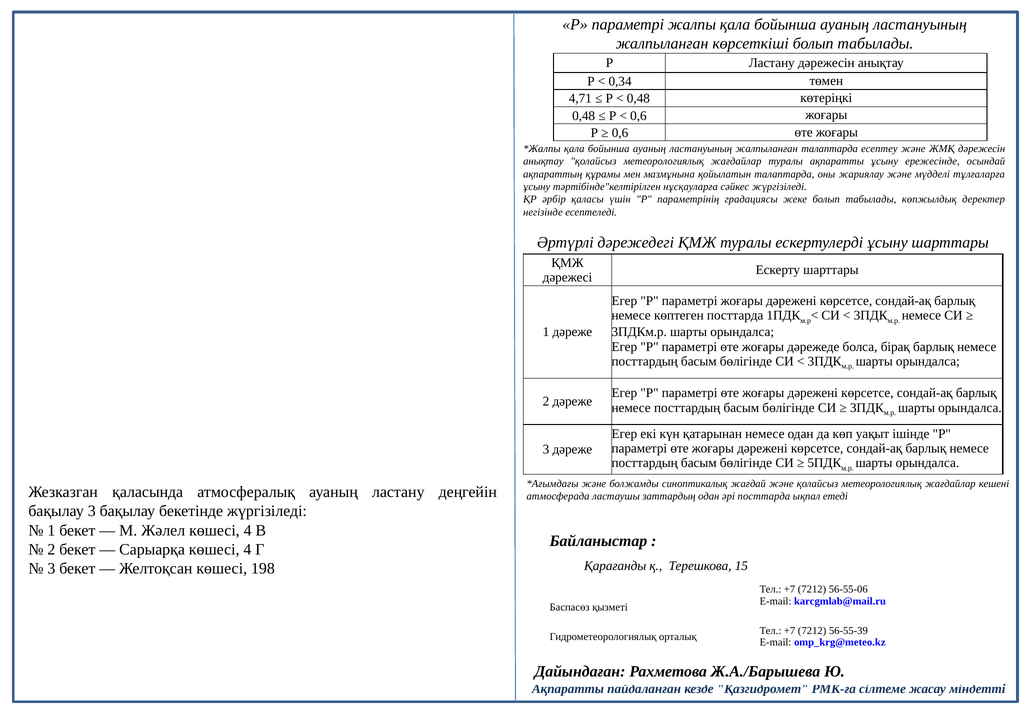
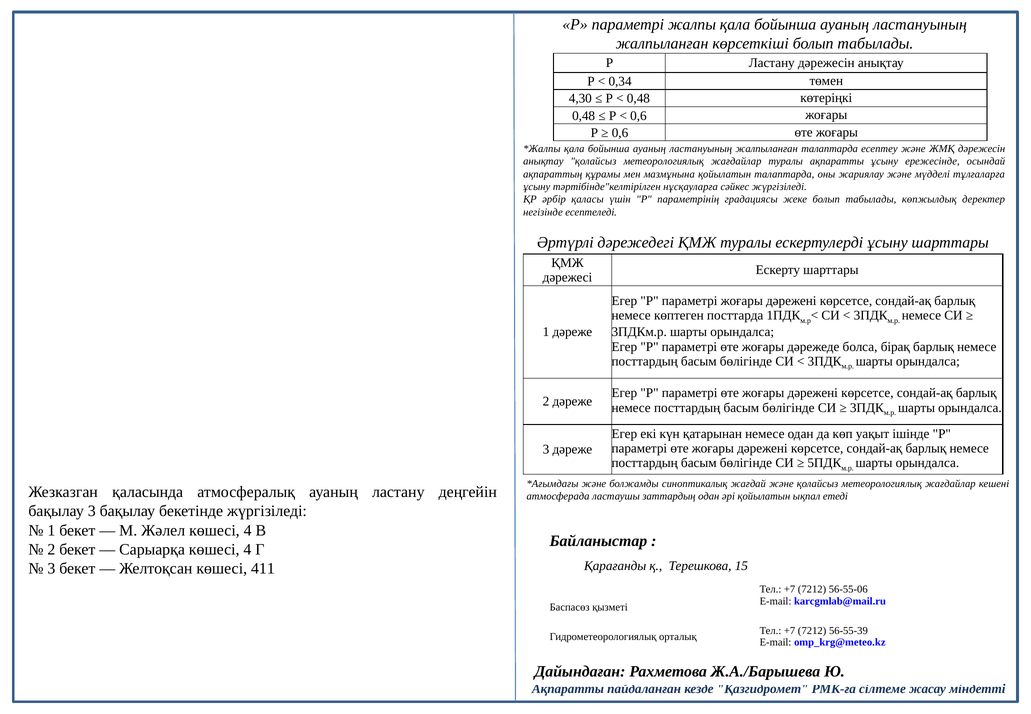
4,71: 4,71 -> 4,30
әрі посттарда: посттарда -> қойылатын
198: 198 -> 411
